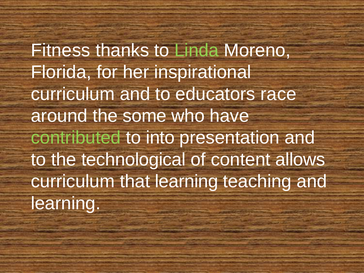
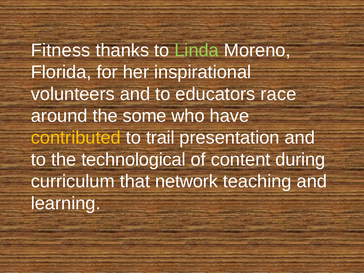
curriculum at (73, 94): curriculum -> volunteers
contributed colour: light green -> yellow
into: into -> trail
allows: allows -> during
that learning: learning -> network
